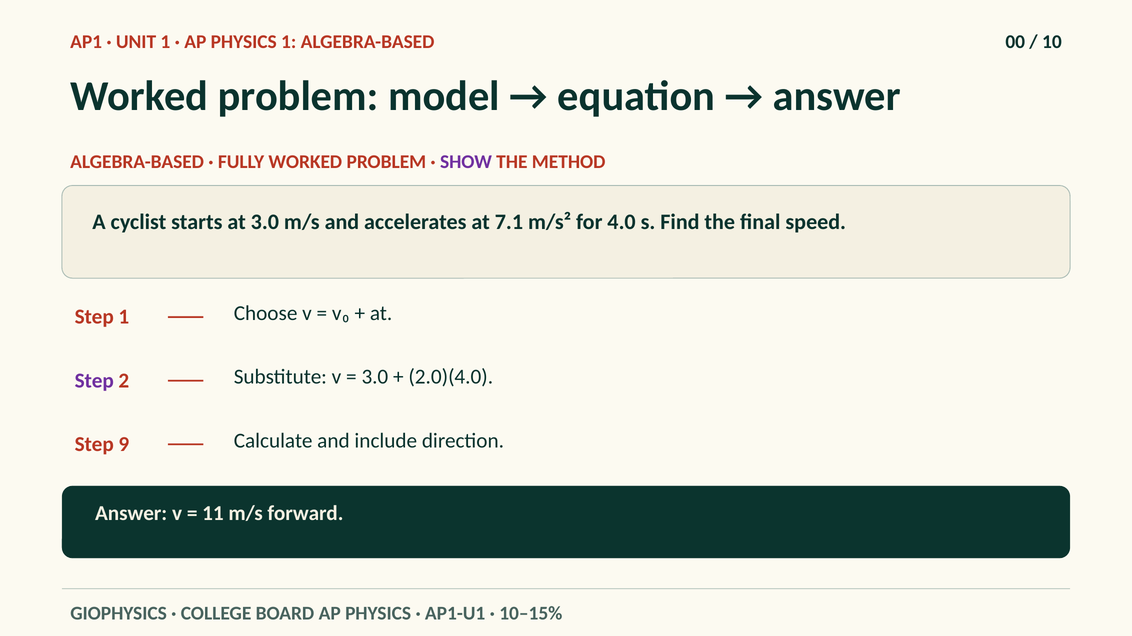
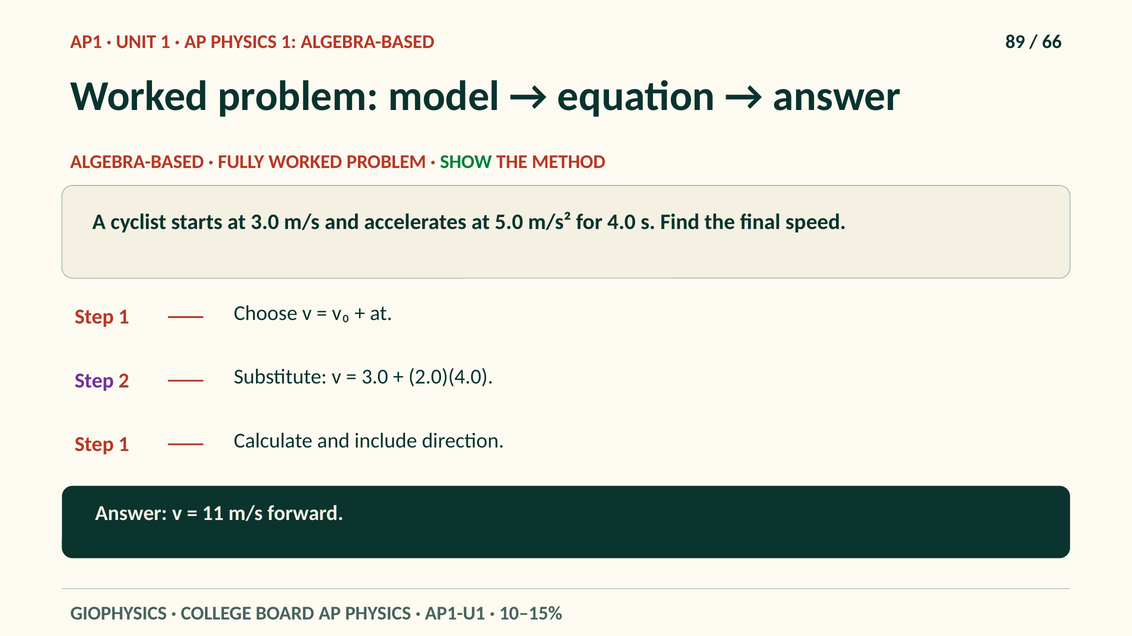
00: 00 -> 89
10: 10 -> 66
SHOW colour: purple -> green
7.1: 7.1 -> 5.0
9 at (124, 445): 9 -> 1
